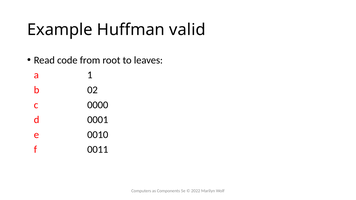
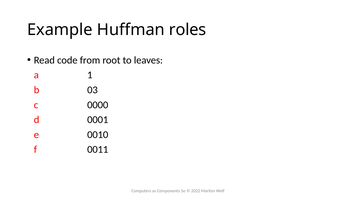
valid: valid -> roles
02: 02 -> 03
